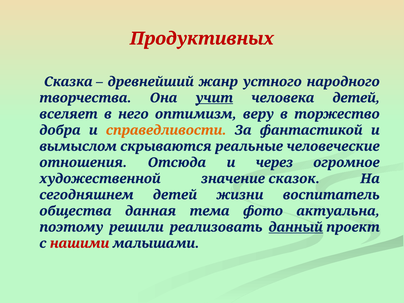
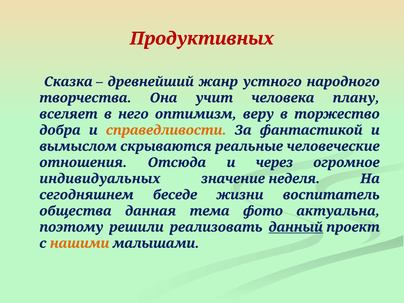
учит underline: present -> none
человека детей: детей -> плану
художественной: художественной -> индивидуальных
сказок: сказок -> неделя
сегодняшнем детей: детей -> беседе
нашими colour: red -> orange
